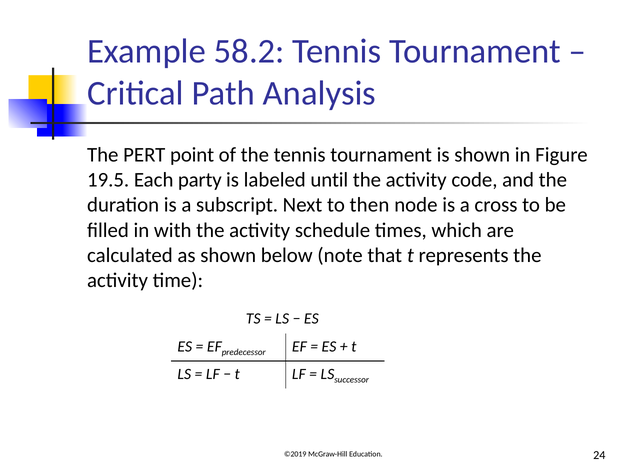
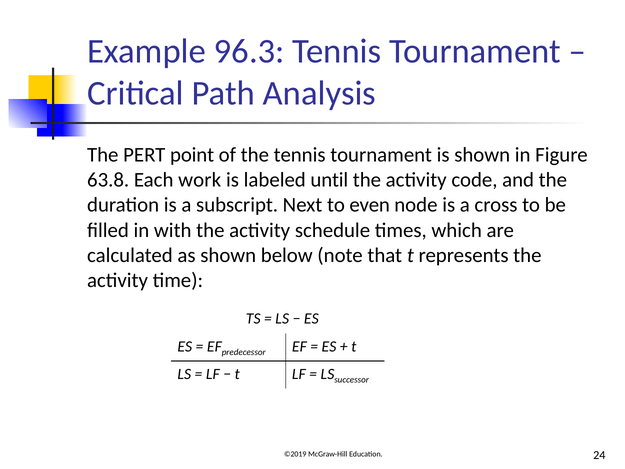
58.2: 58.2 -> 96.3
19.5: 19.5 -> 63.8
party: party -> work
then: then -> even
